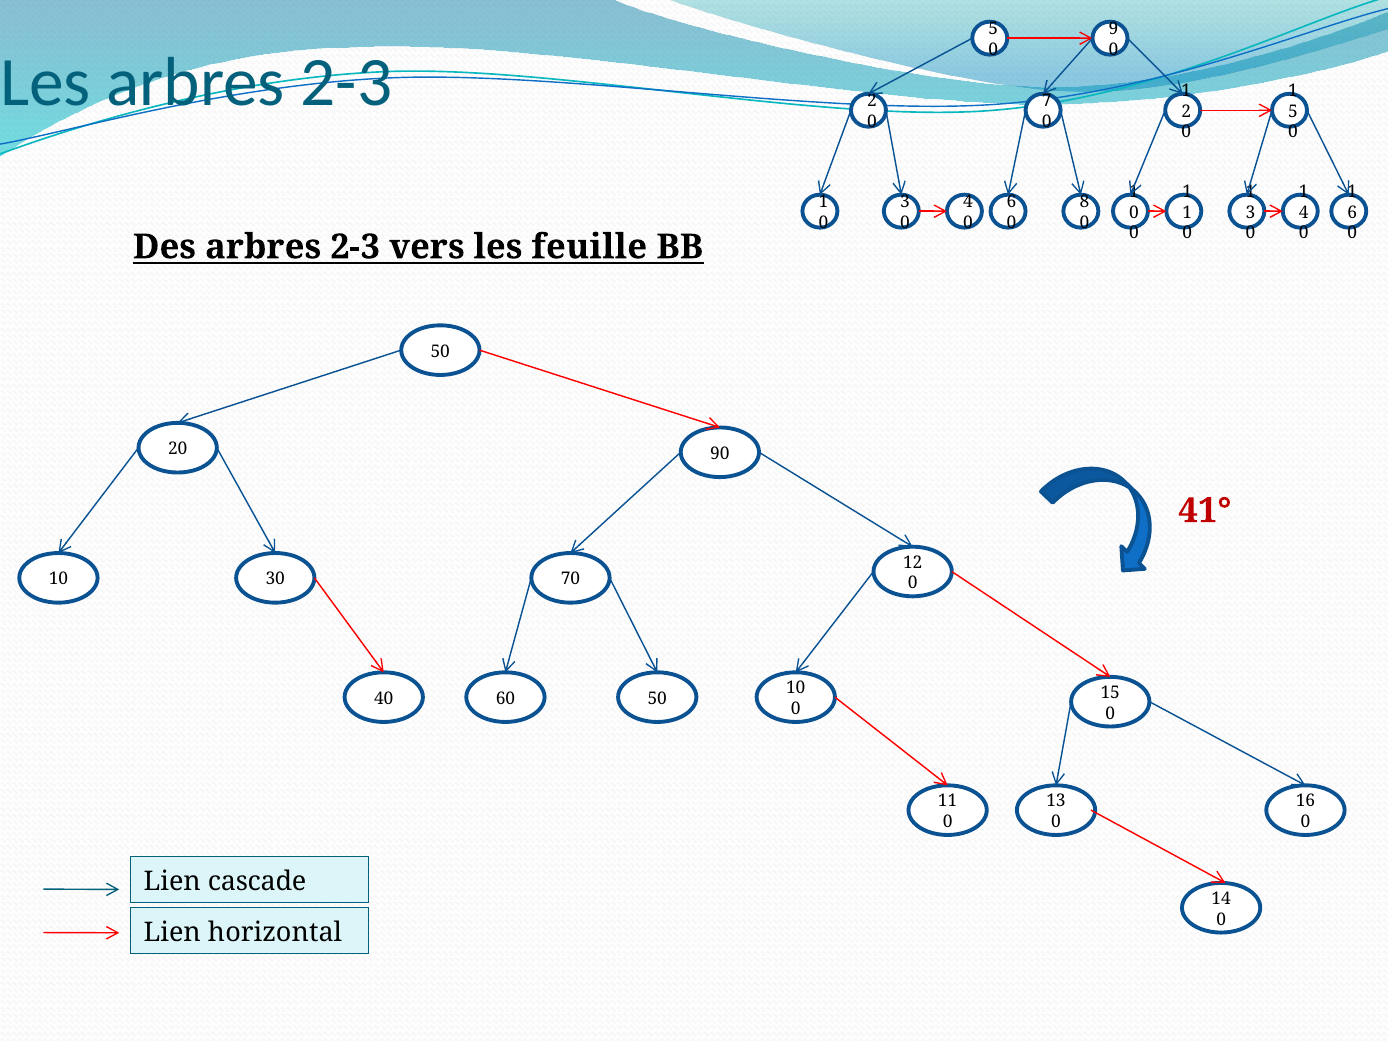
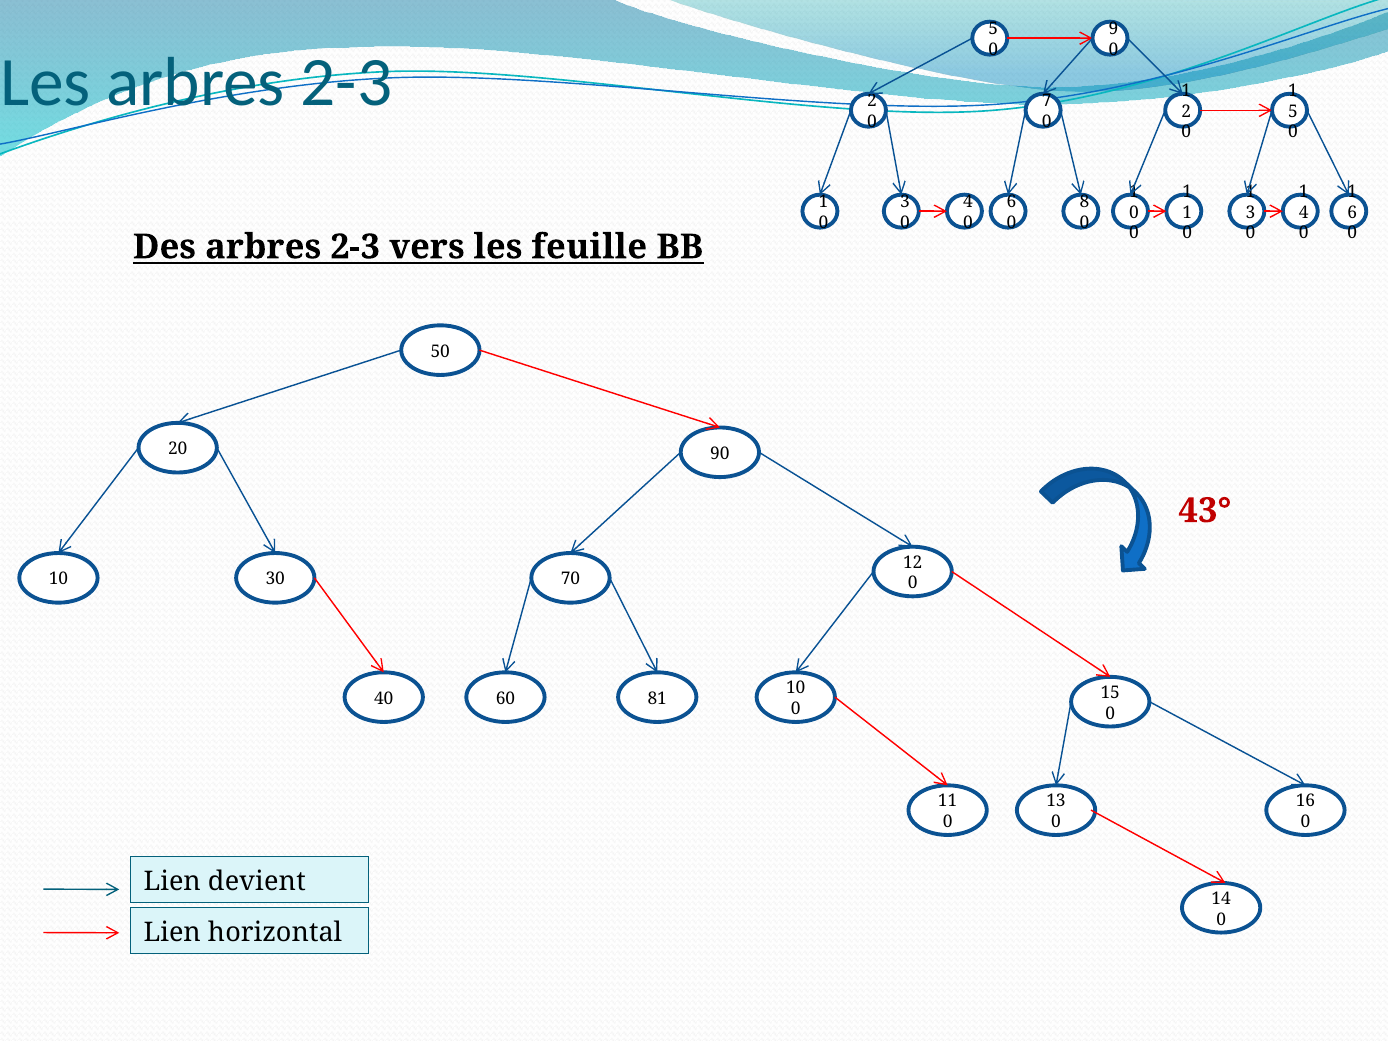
41°: 41° -> 43°
60 50: 50 -> 81
cascade: cascade -> devient
